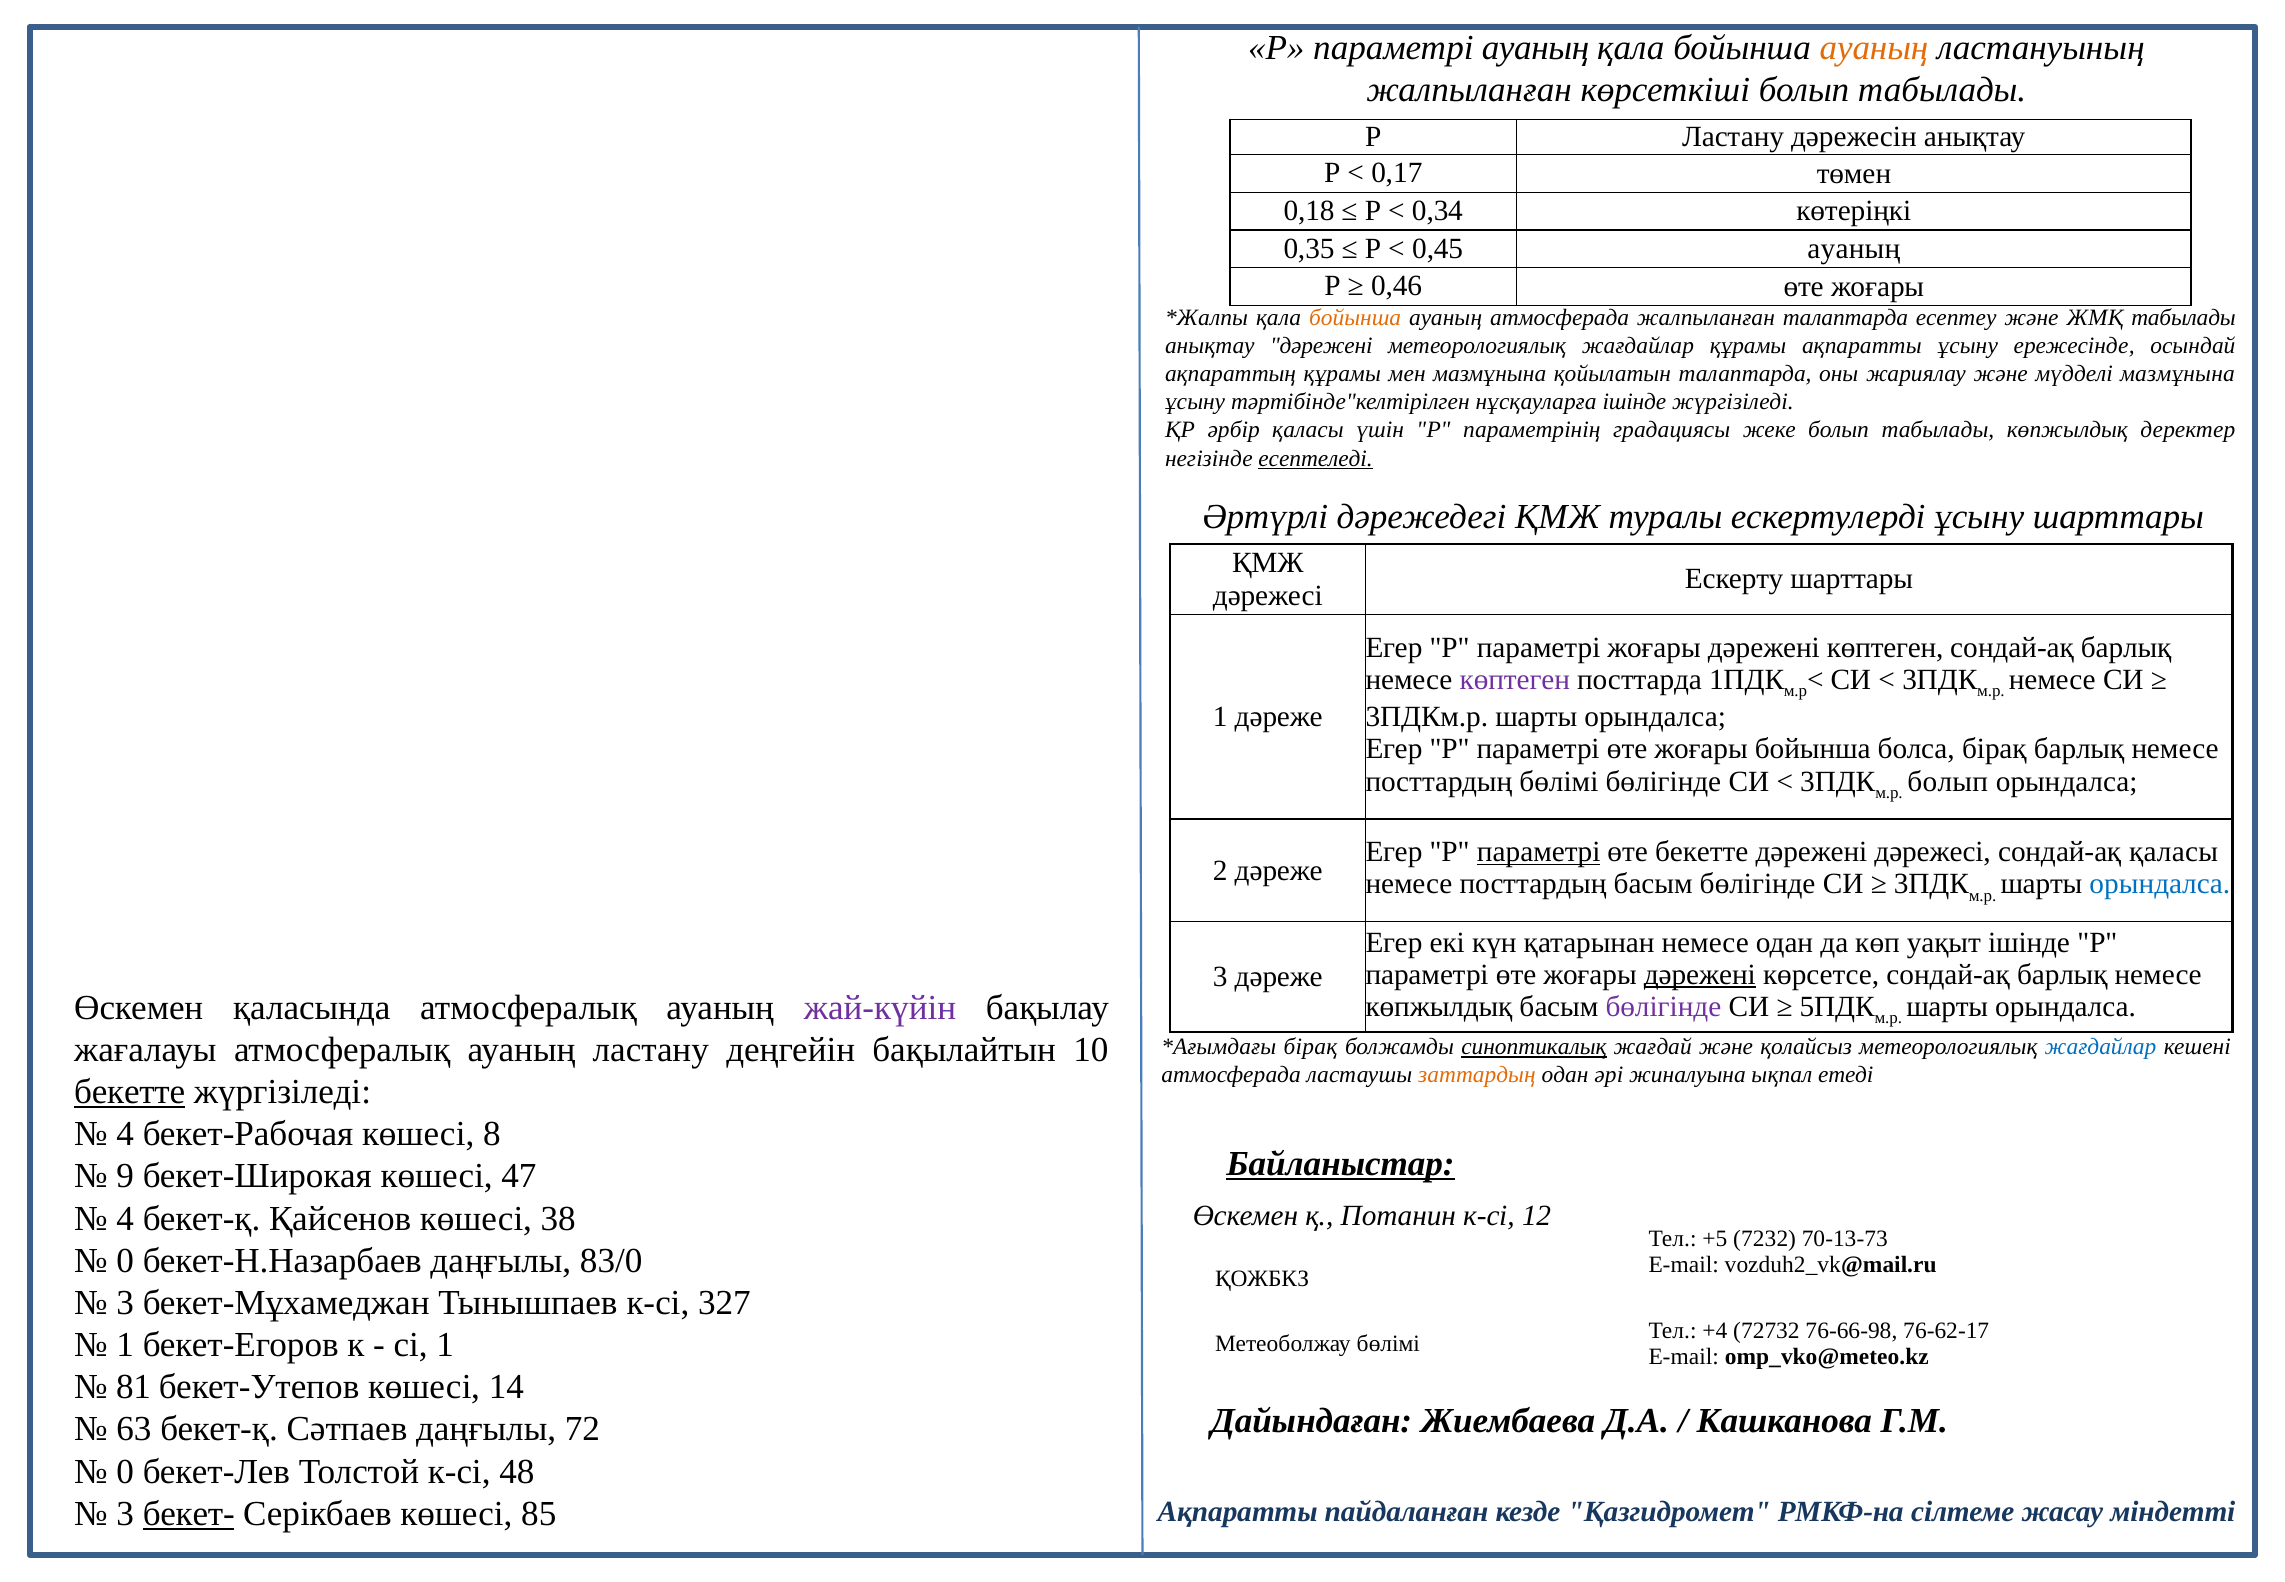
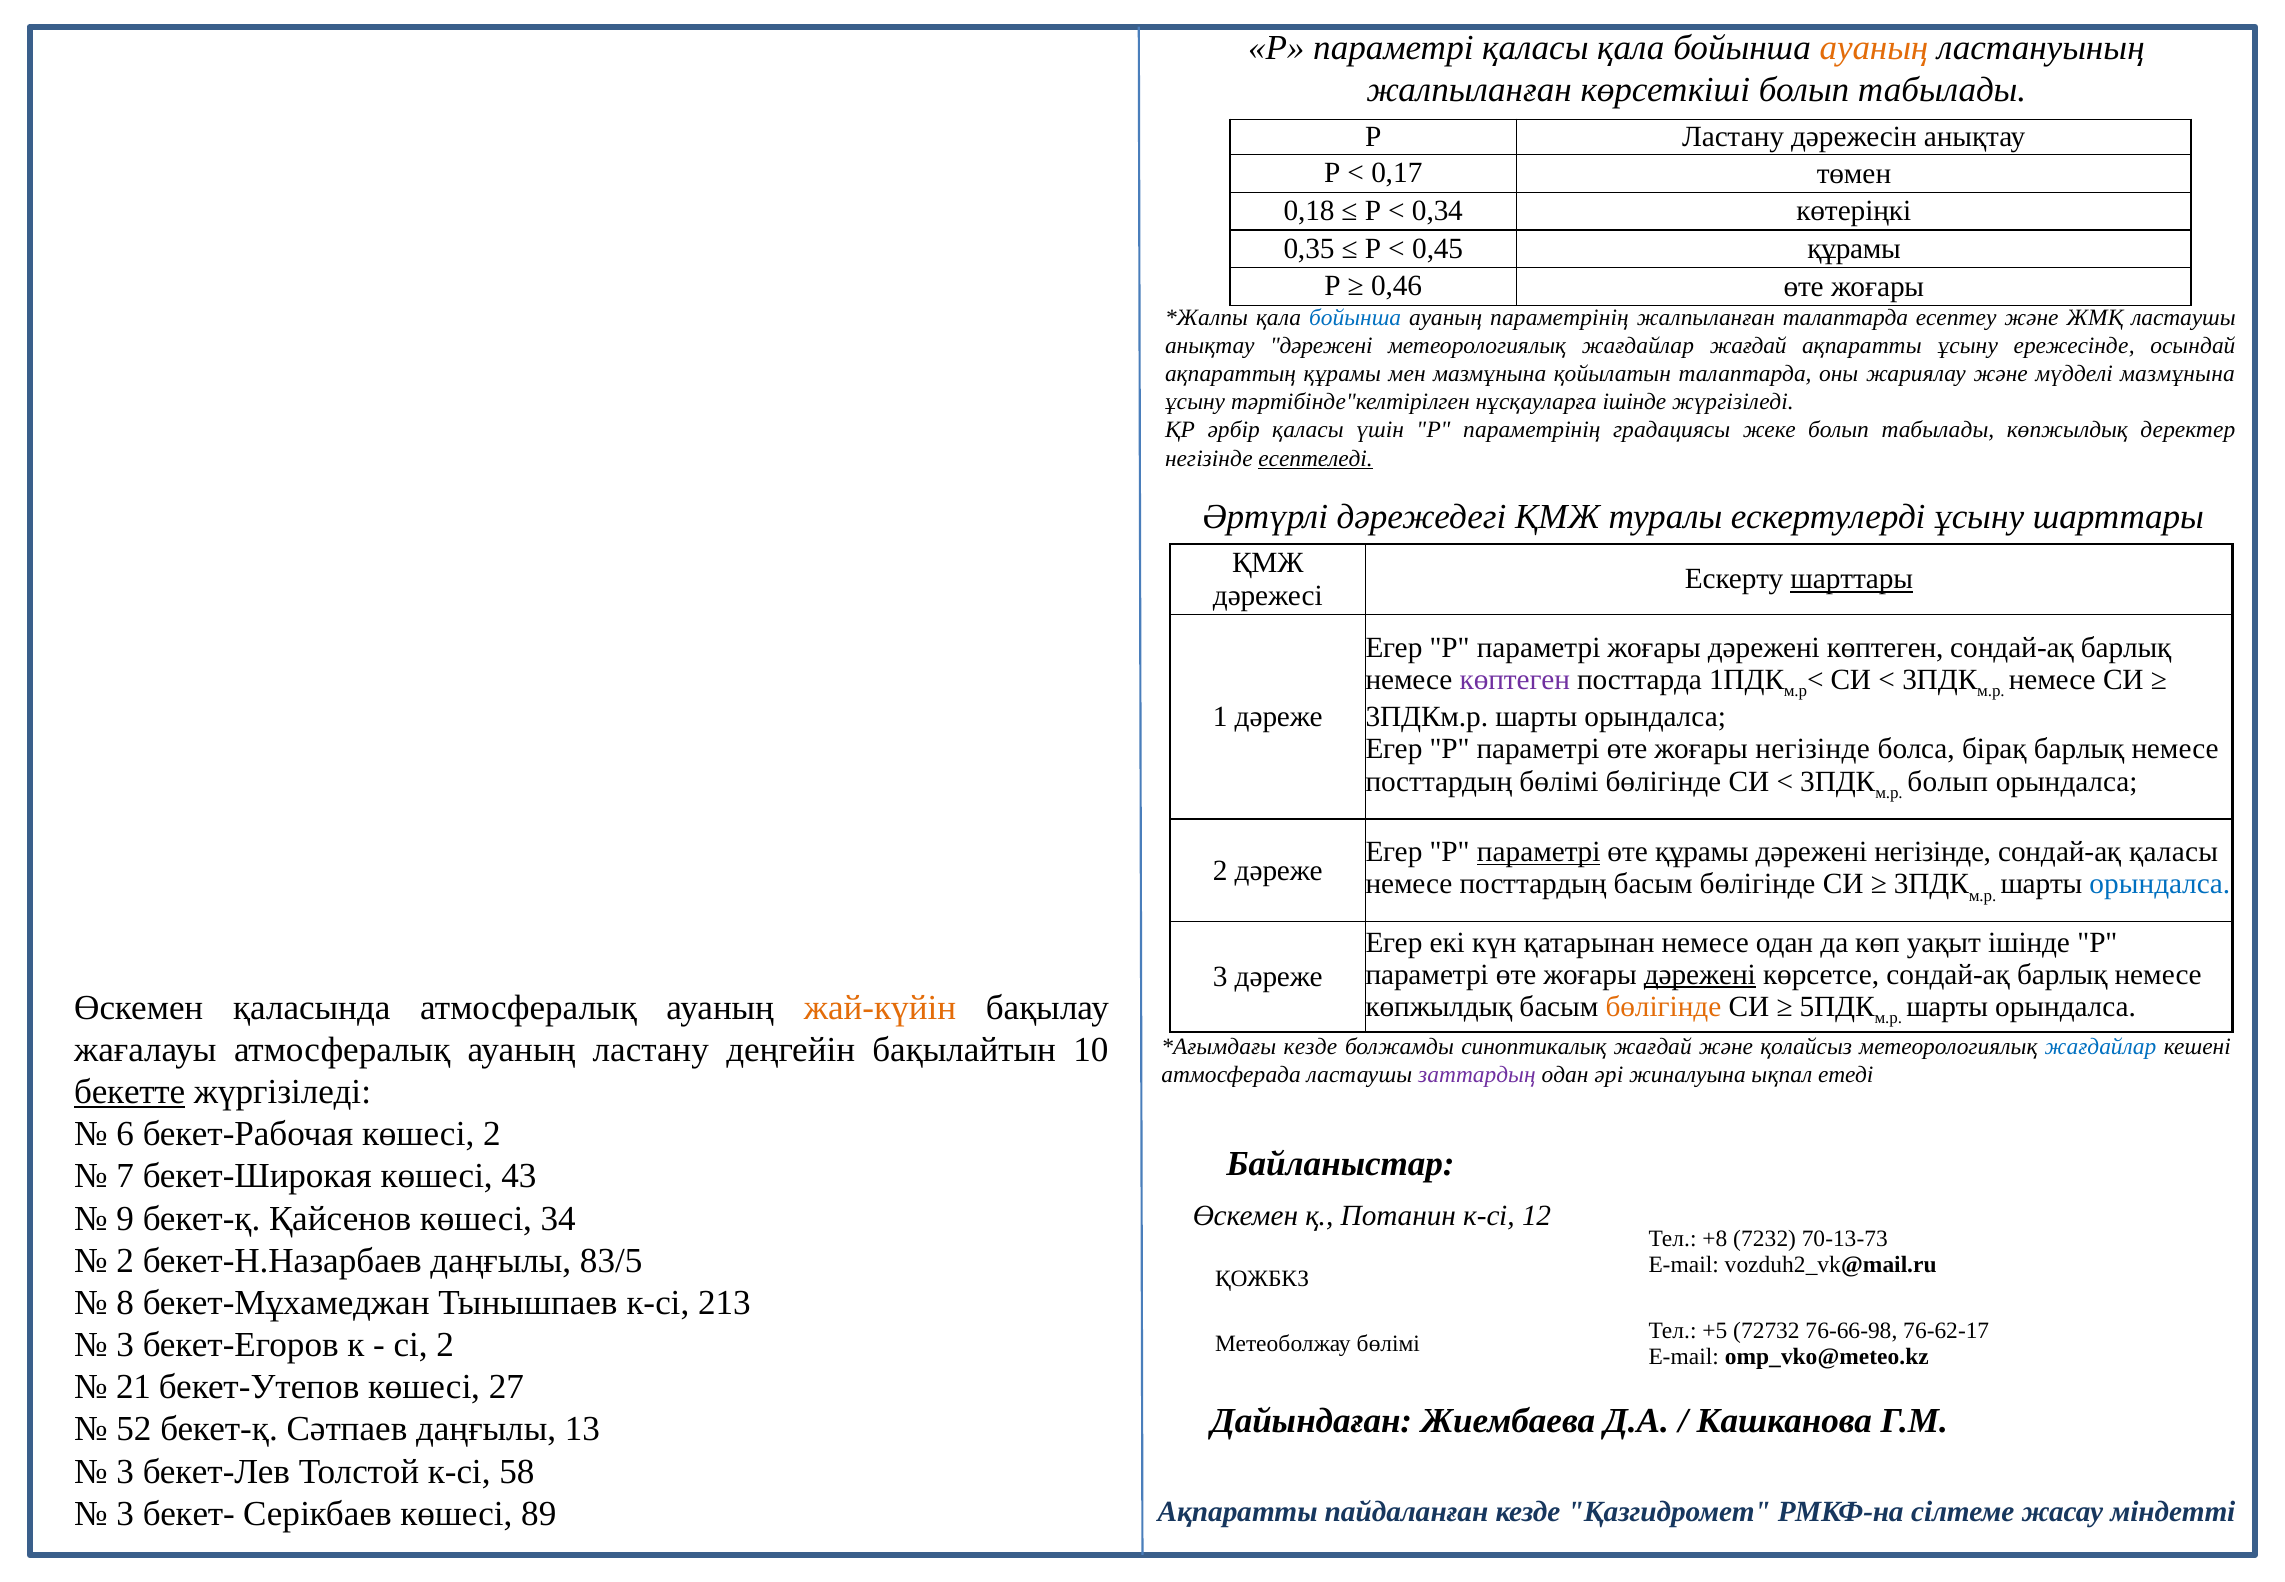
параметрі ауаның: ауаның -> қаласы
0,45 ауаның: ауаның -> құрамы
бойынша at (1355, 318) colour: orange -> blue
ауаның атмосферада: атмосферада -> параметрінің
ЖМҚ табылады: табылады -> ластаушы
жағдайлар құрамы: құрамы -> жағдай
шарттары at (1852, 579) underline: none -> present
жоғары бойынша: бойынша -> негізінде
өте бекетте: бекетте -> құрамы
дәрежені дәрежесі: дәрежесі -> негізінде
жай-күйін colour: purple -> orange
бөлігінде at (1663, 1007) colour: purple -> orange
бірақ at (1310, 1047): бірақ -> кезде
синоптикалық underline: present -> none
заттардың colour: orange -> purple
4 at (125, 1134): 4 -> 6
көшесі 8: 8 -> 2
Байланыстар underline: present -> none
9: 9 -> 7
47: 47 -> 43
4 at (125, 1218): 4 -> 9
38: 38 -> 34
+5: +5 -> +8
0 at (125, 1261): 0 -> 2
83/0: 83/0 -> 83/5
3 at (125, 1303): 3 -> 8
327: 327 -> 213
+4: +4 -> +5
1 at (125, 1345): 1 -> 3
сі 1: 1 -> 2
81: 81 -> 21
14: 14 -> 27
63: 63 -> 52
72: 72 -> 13
0 at (125, 1471): 0 -> 3
48: 48 -> 58
бекет- underline: present -> none
85: 85 -> 89
